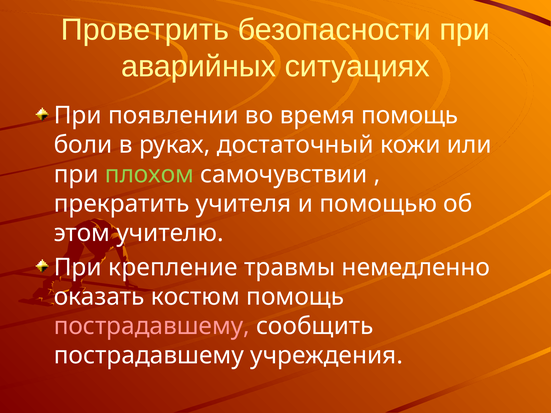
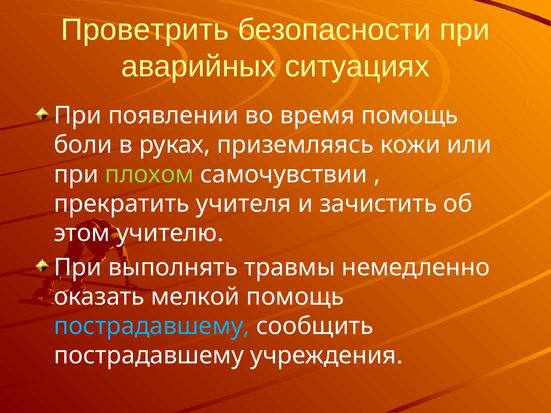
достаточный: достаточный -> приземляясь
помощью: помощью -> зачистить
крепление: крепление -> выполнять
костюм: костюм -> мелкой
пострадавшему at (152, 326) colour: pink -> light blue
